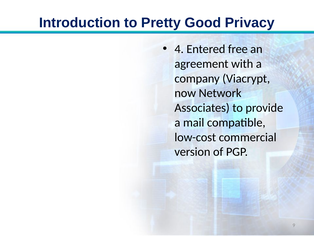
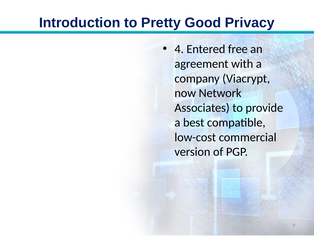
mail: mail -> best
